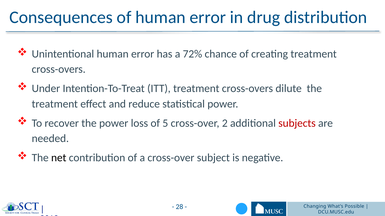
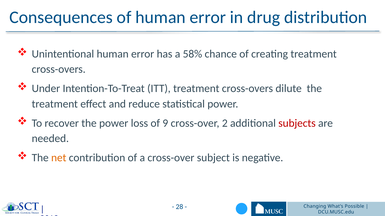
72%: 72% -> 58%
5: 5 -> 9
net colour: black -> orange
